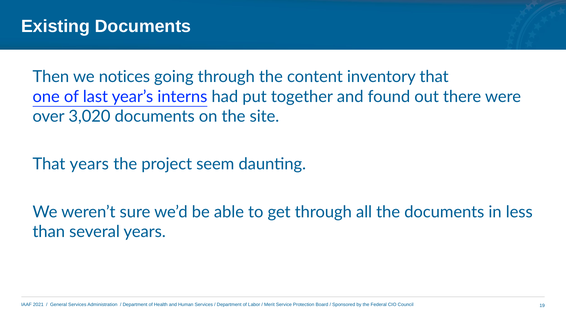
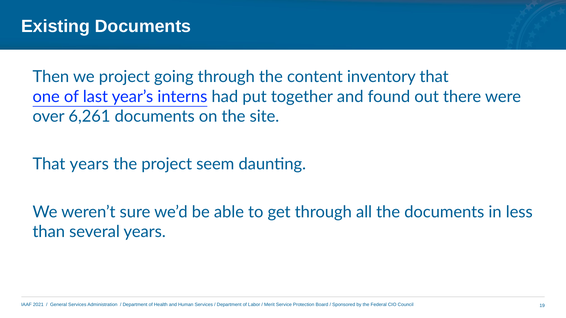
we notices: notices -> project
3,020: 3,020 -> 6,261
